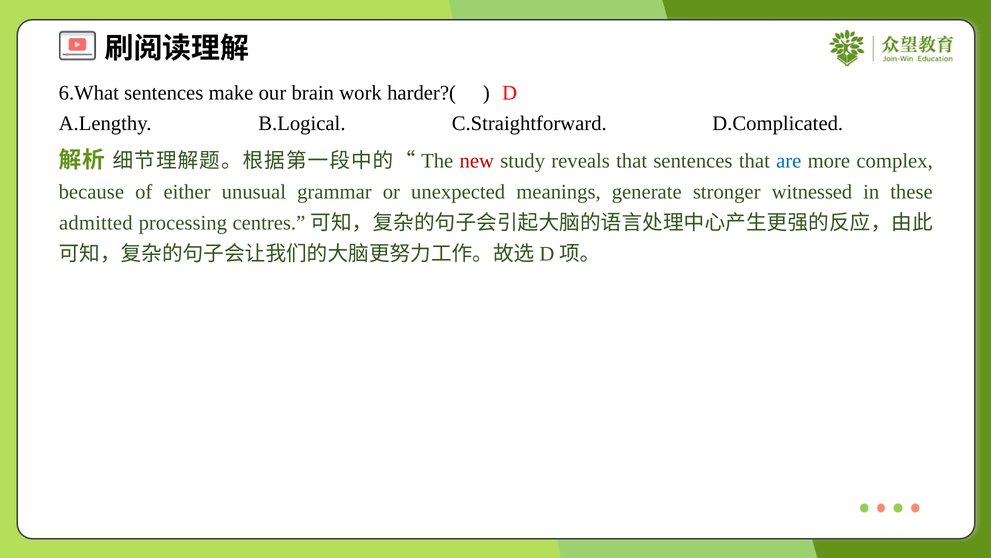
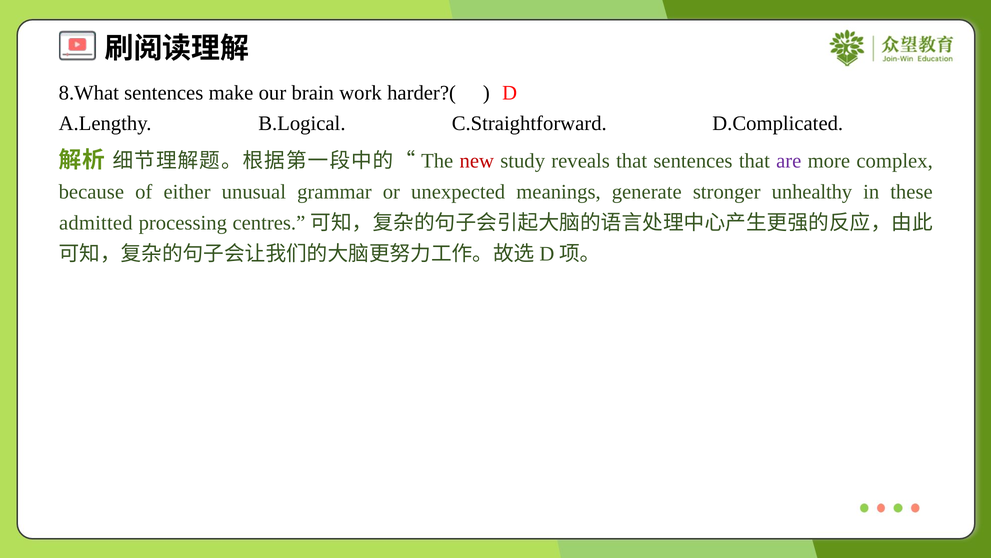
6.What: 6.What -> 8.What
are colour: blue -> purple
witnessed: witnessed -> unhealthy
